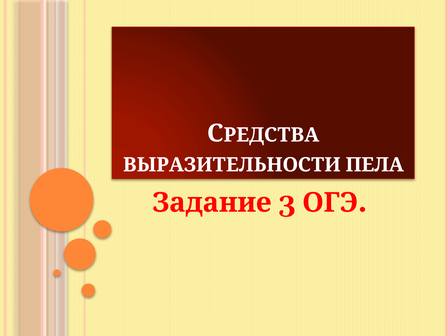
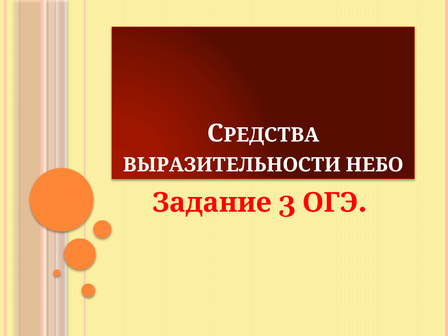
ПЕЛА: ПЕЛА -> НЕБО
